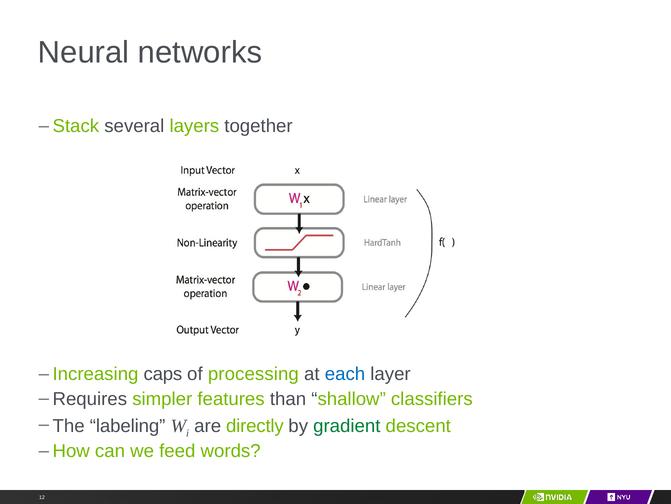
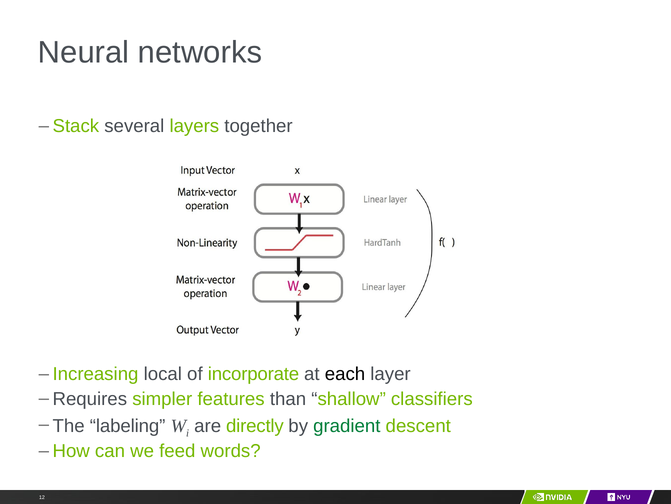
caps: caps -> local
processing: processing -> incorporate
each colour: blue -> black
